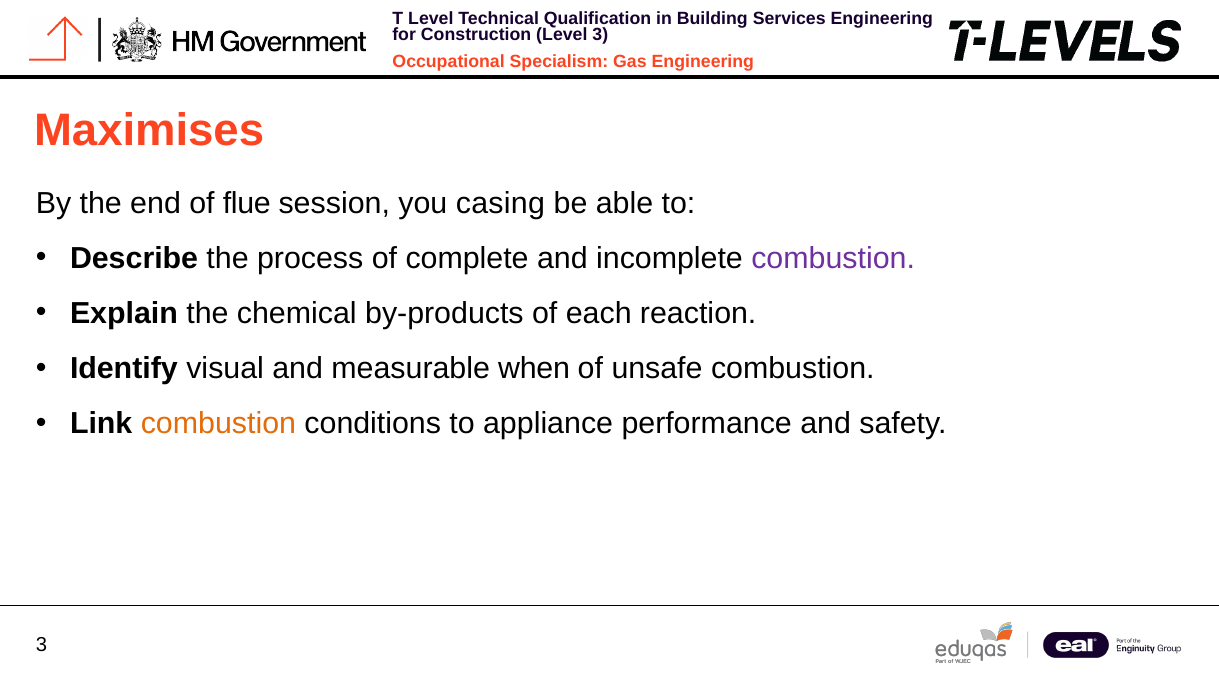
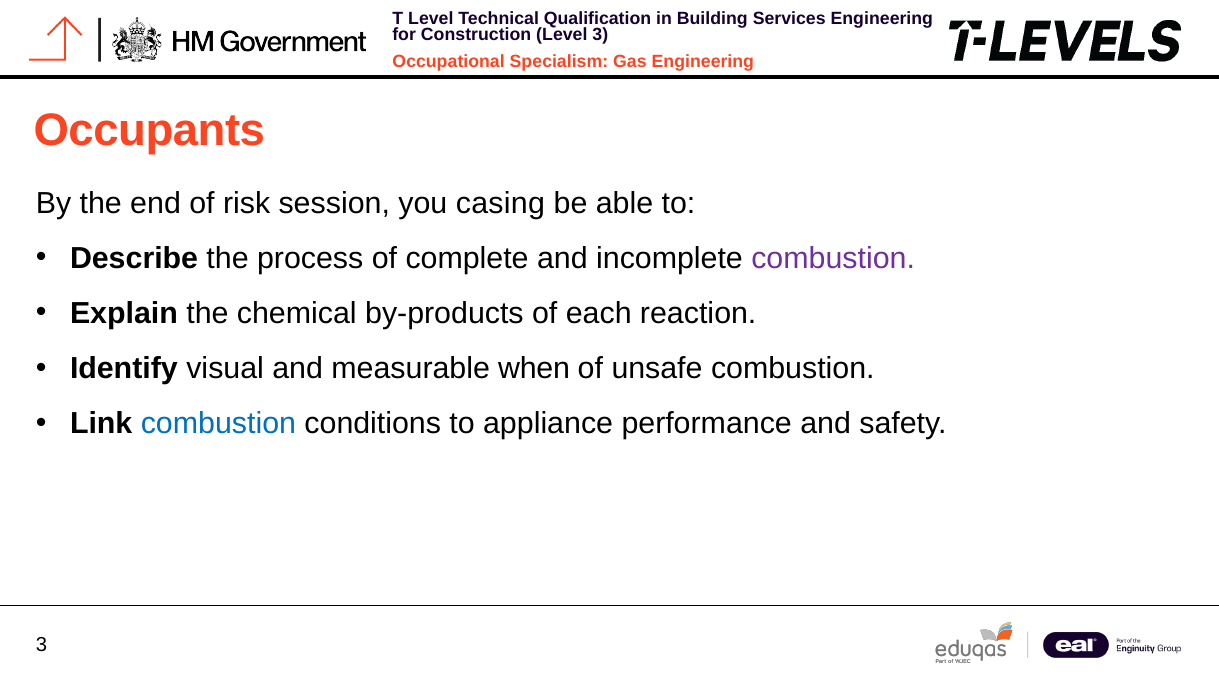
Maximises: Maximises -> Occupants
flue: flue -> risk
combustion at (218, 424) colour: orange -> blue
